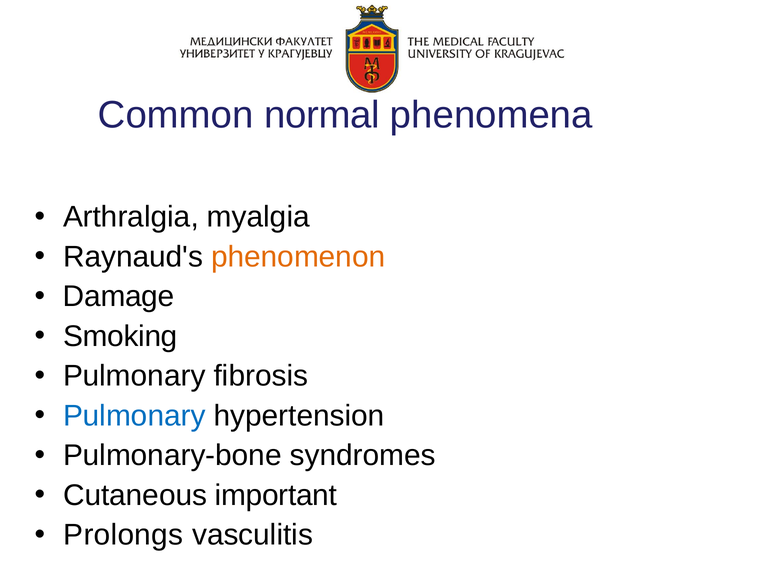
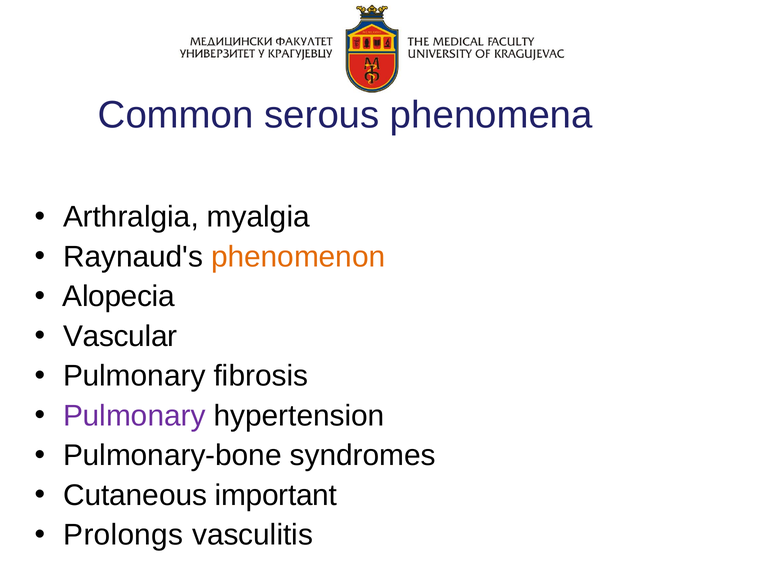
normal: normal -> serous
Damage: Damage -> Alopecia
Smoking: Smoking -> Vascular
Pulmonary at (134, 416) colour: blue -> purple
